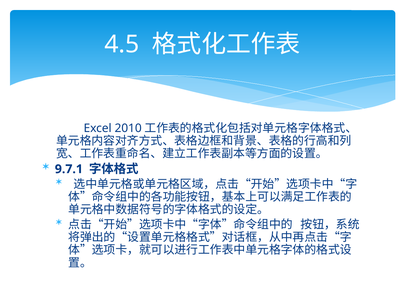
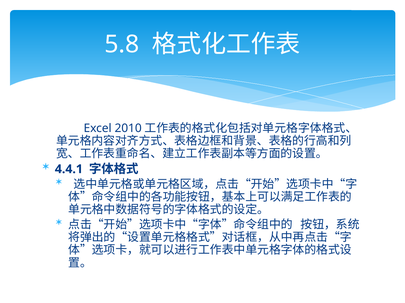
4.5: 4.5 -> 5.8
9.7.1: 9.7.1 -> 4.4.1
